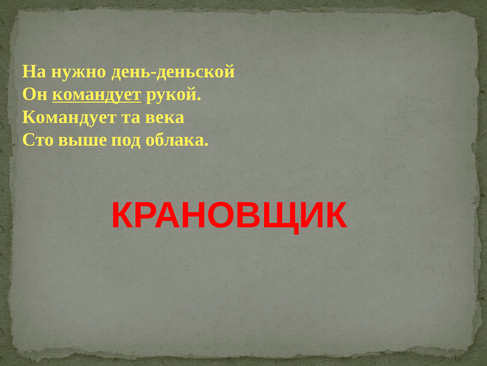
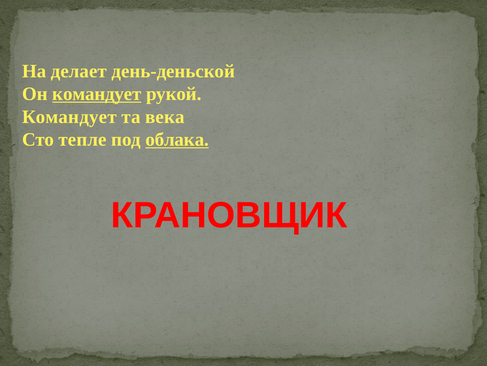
нужно: нужно -> делает
выше: выше -> тепле
облака underline: none -> present
